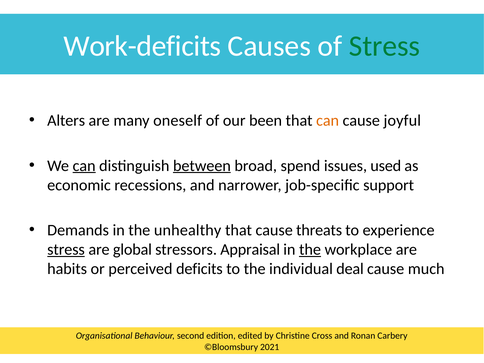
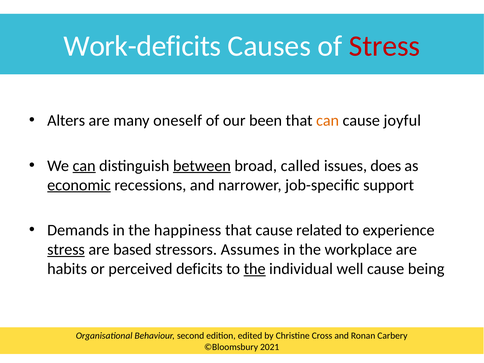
Stress at (385, 46) colour: green -> red
spend: spend -> called
used: used -> does
economic underline: none -> present
unhealthy: unhealthy -> happiness
threats: threats -> related
global: global -> based
Appraisal: Appraisal -> Assumes
the at (310, 250) underline: present -> none
the at (255, 269) underline: none -> present
deal: deal -> well
much: much -> being
